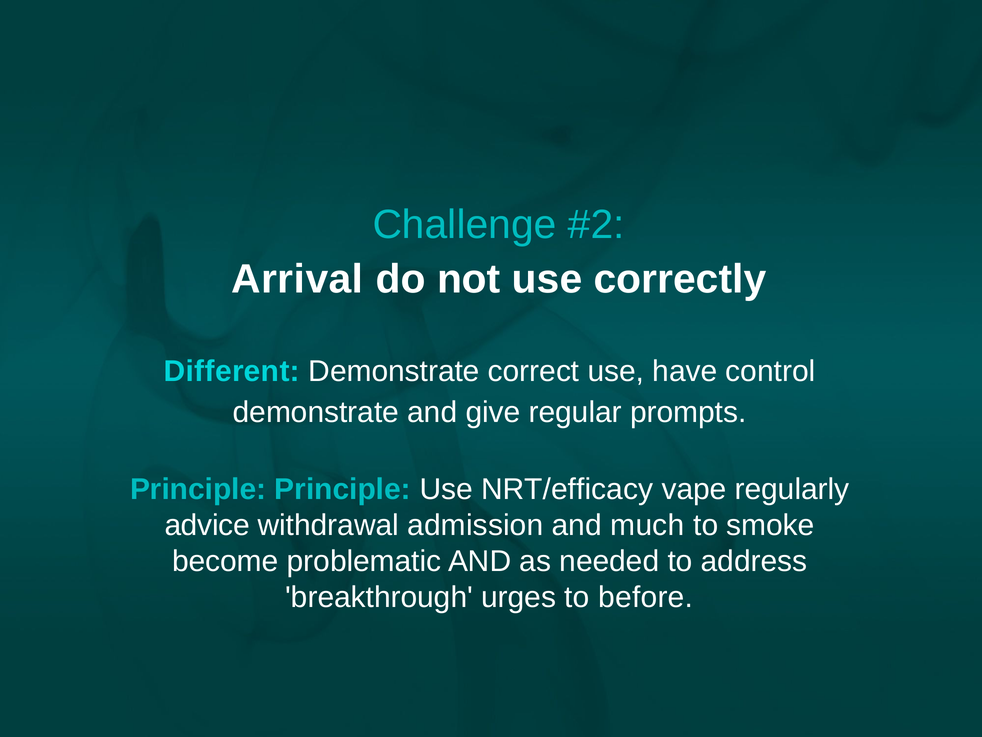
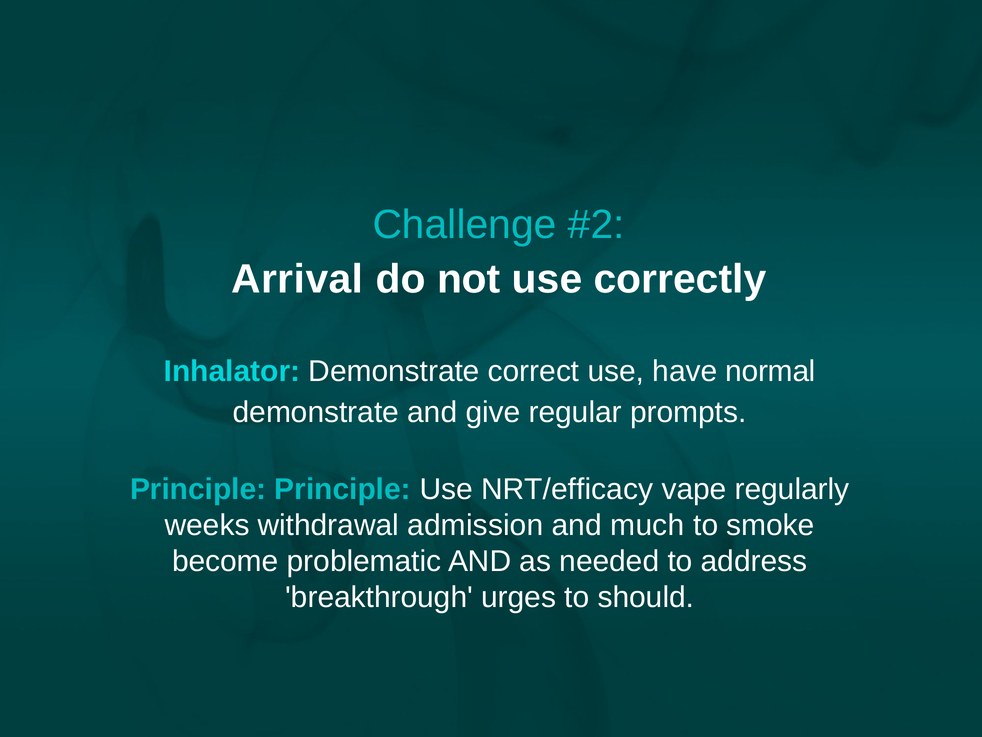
Different: Different -> Inhalator
control: control -> normal
advice: advice -> weeks
before: before -> should
